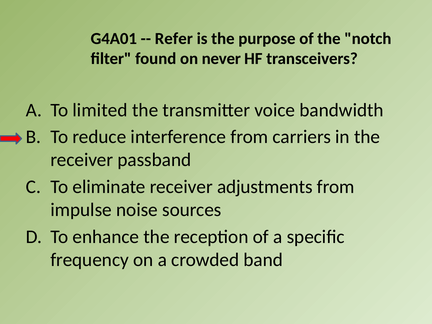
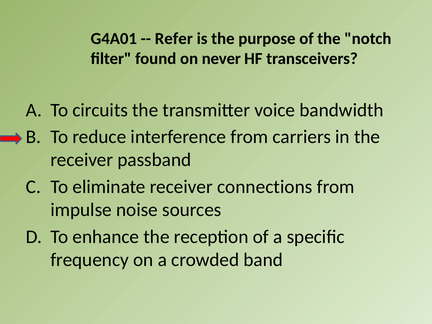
limited: limited -> circuits
adjustments: adjustments -> connections
